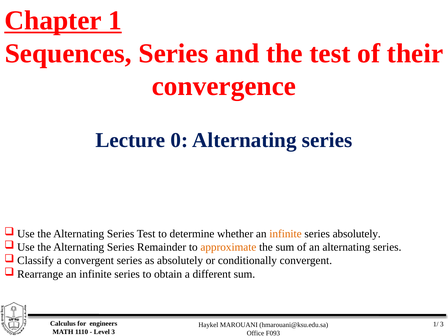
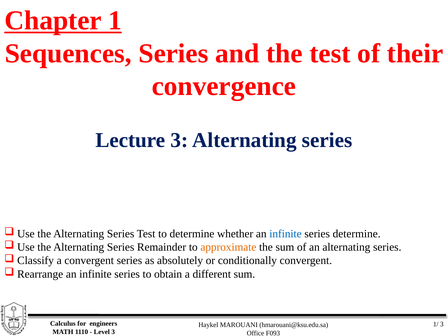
Lecture 0: 0 -> 3
infinite at (285, 234) colour: orange -> blue
series absolutely: absolutely -> determine
